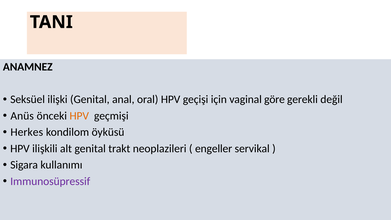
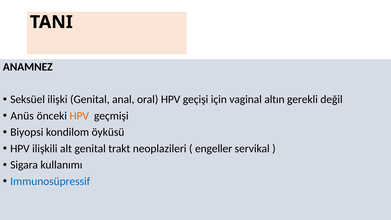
göre: göre -> altın
Herkes: Herkes -> Biyopsi
Immunosüpressif colour: purple -> blue
